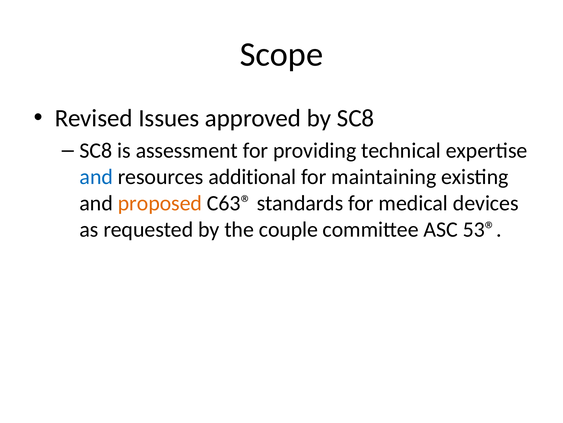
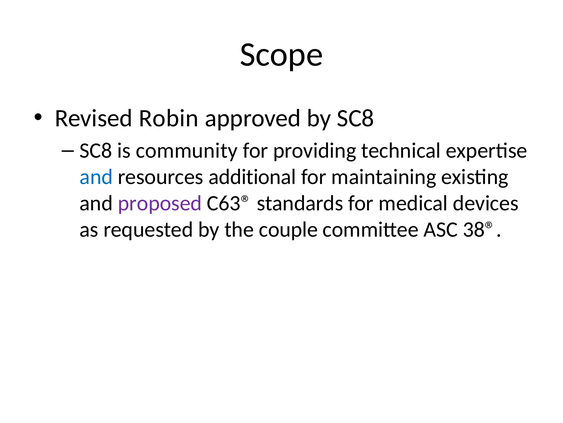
Issues: Issues -> Robin
assessment: assessment -> community
proposed colour: orange -> purple
53®: 53® -> 38®
